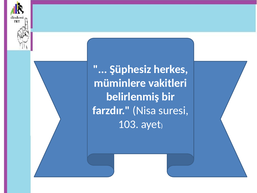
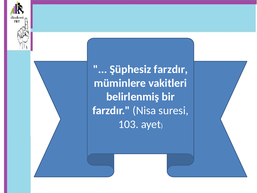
Şüphesiz herkes: herkes -> farzdır
